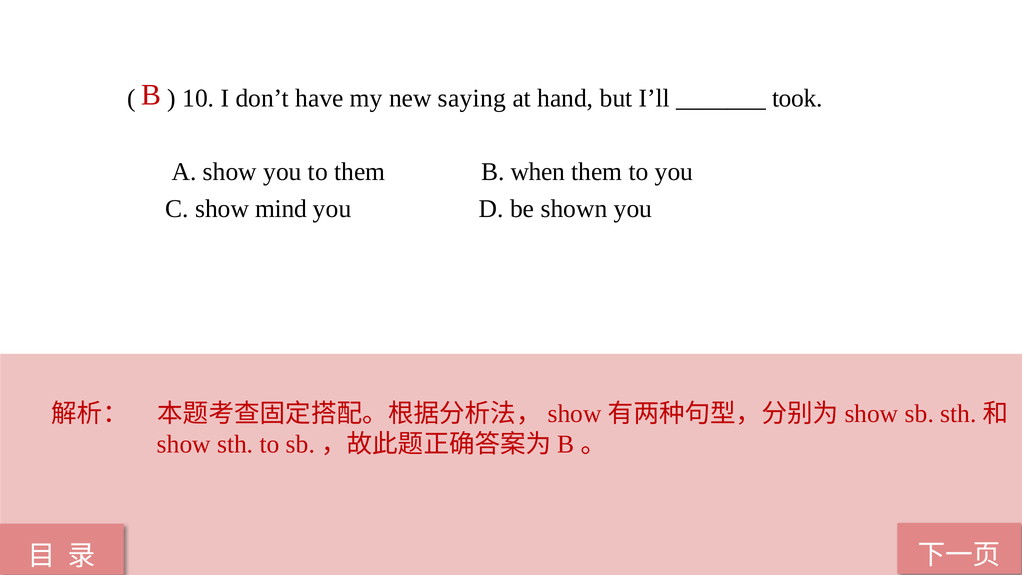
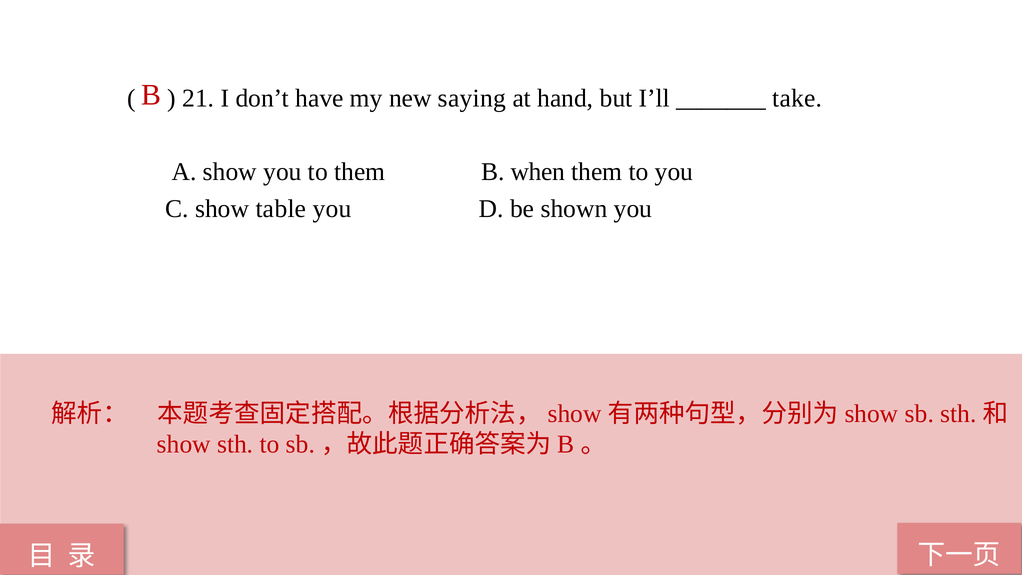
10: 10 -> 21
took: took -> take
mind: mind -> table
